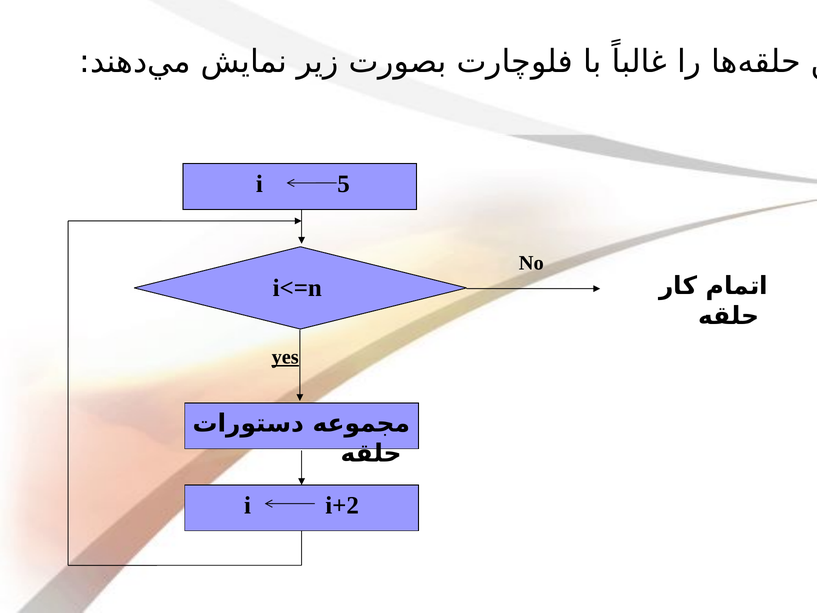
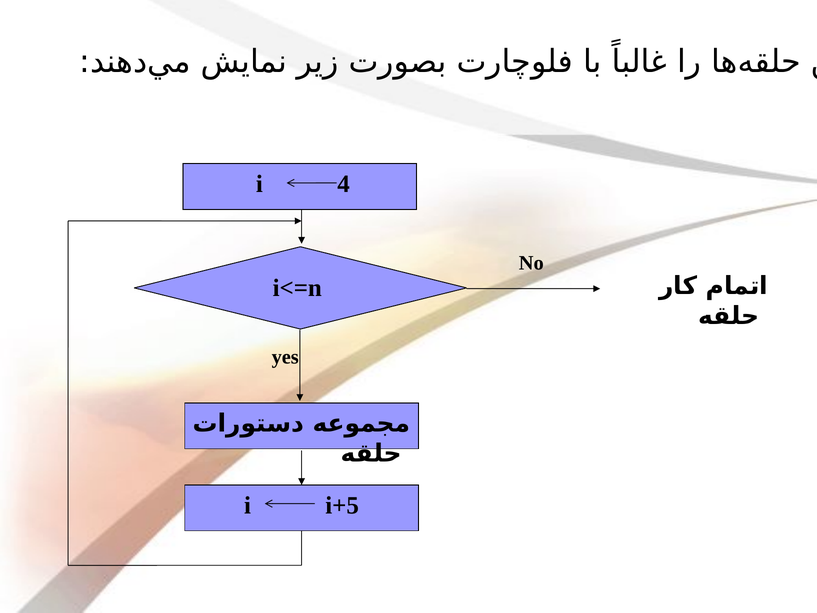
5: 5 -> 4
yes underline: present -> none
i+2: i+2 -> i+5
